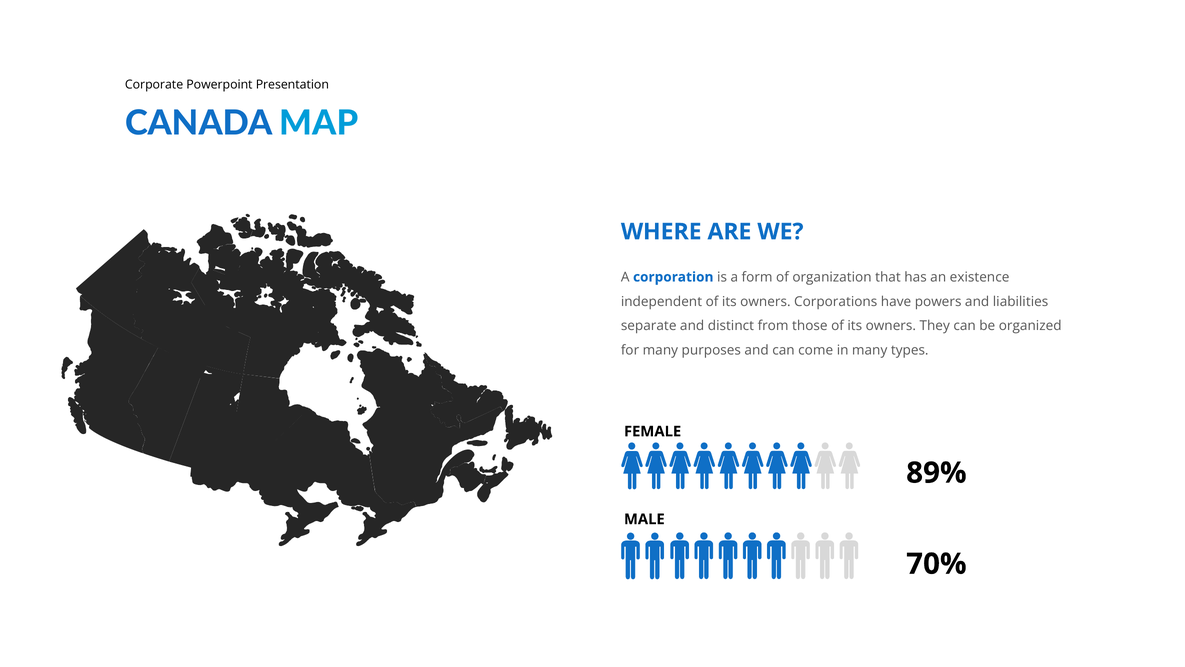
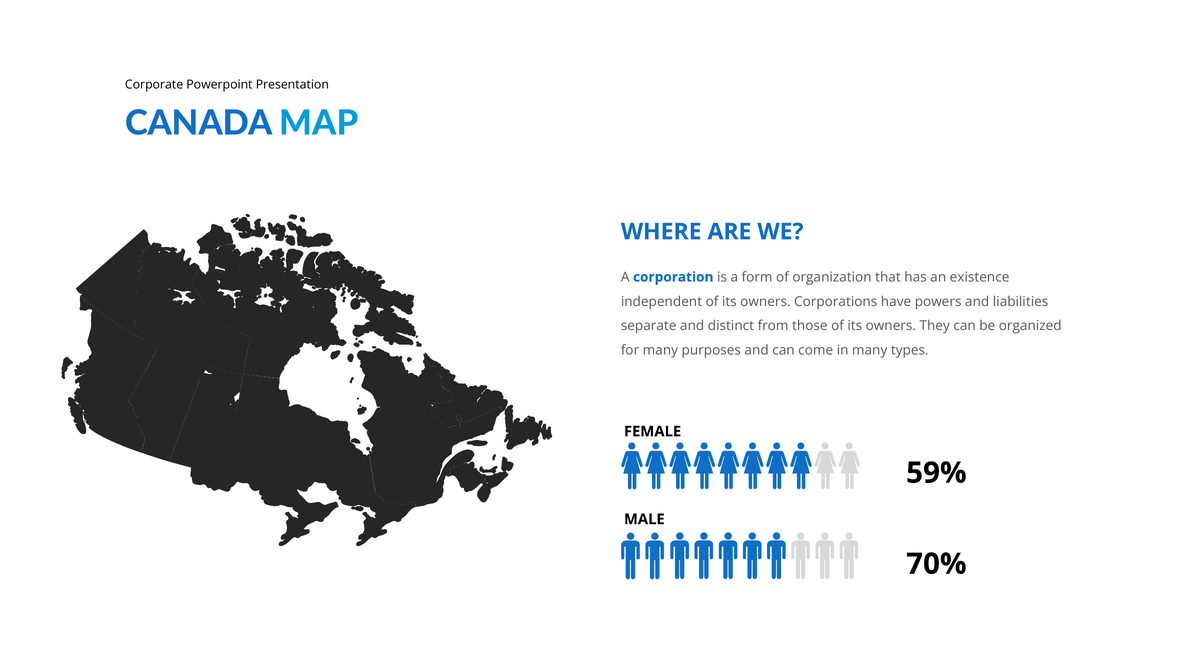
89%: 89% -> 59%
